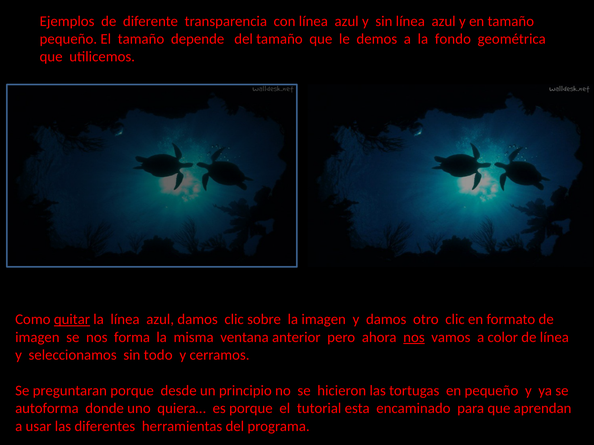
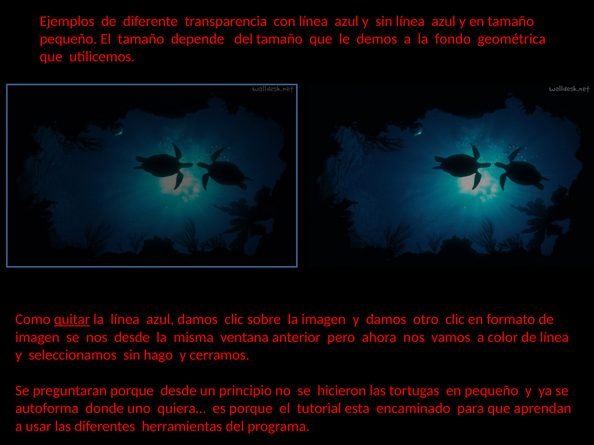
nos forma: forma -> desde
nos at (414, 338) underline: present -> none
todo: todo -> hago
